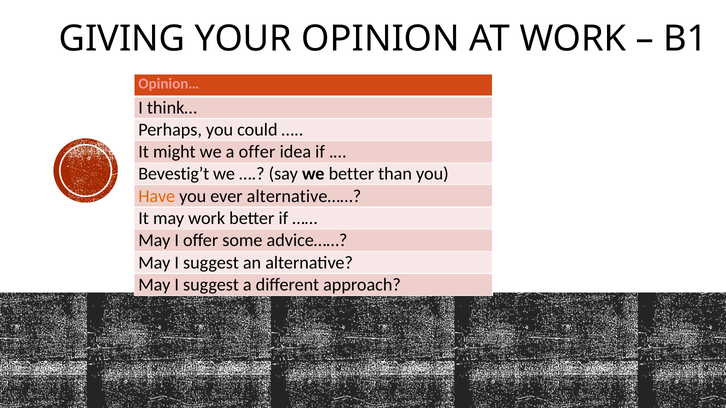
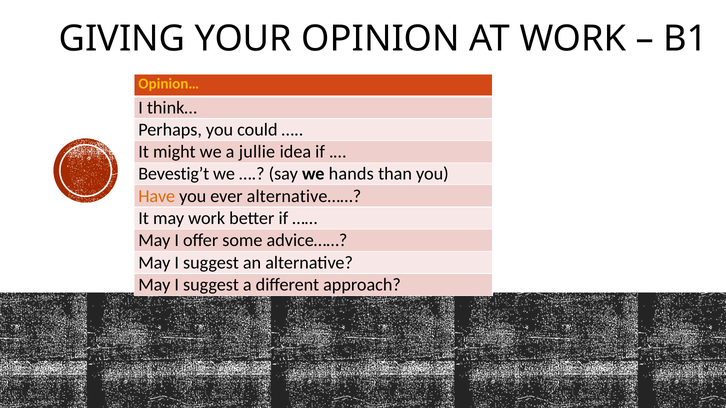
Opinion… colour: pink -> yellow
a offer: offer -> jullie
we better: better -> hands
